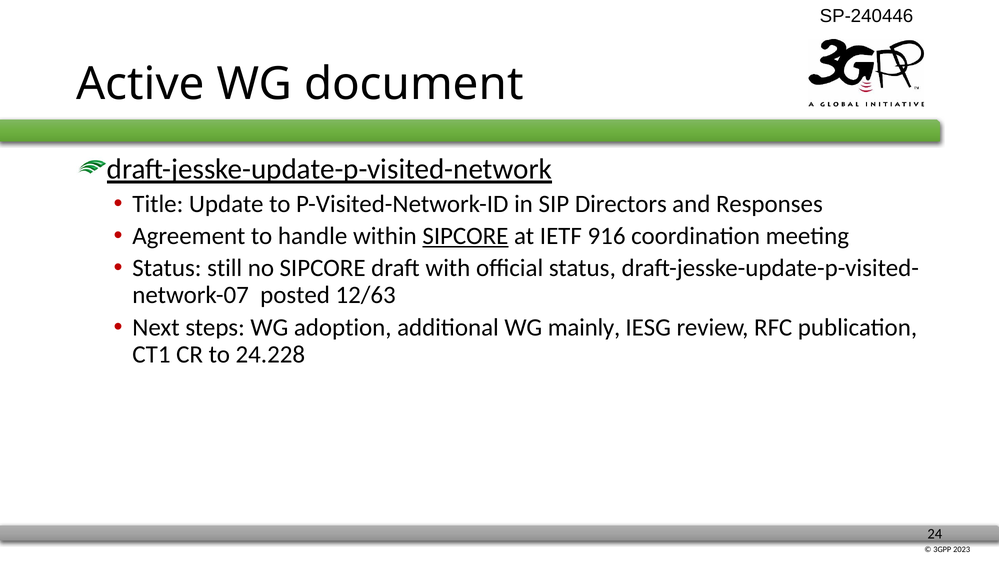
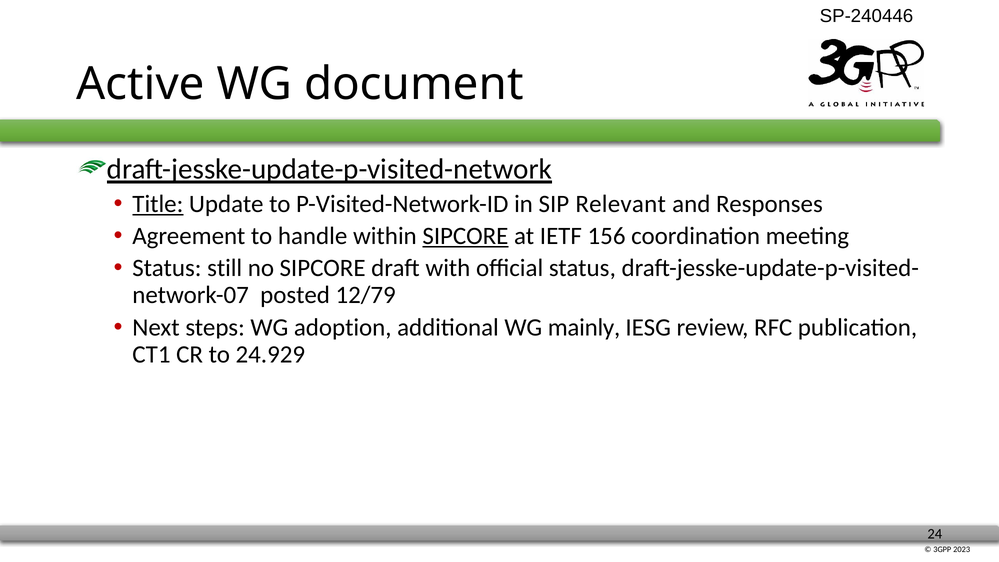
Title underline: none -> present
Directors: Directors -> Relevant
916: 916 -> 156
12/63: 12/63 -> 12/79
24.228: 24.228 -> 24.929
